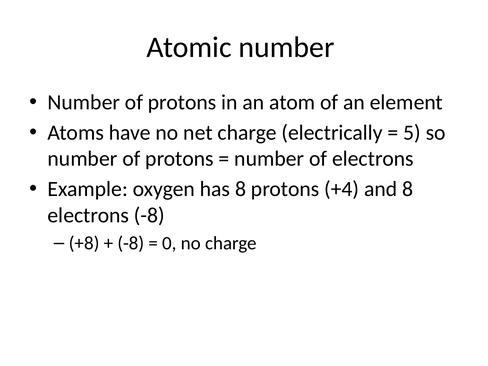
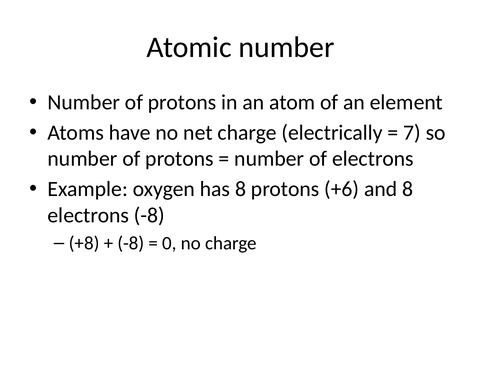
5: 5 -> 7
+4: +4 -> +6
